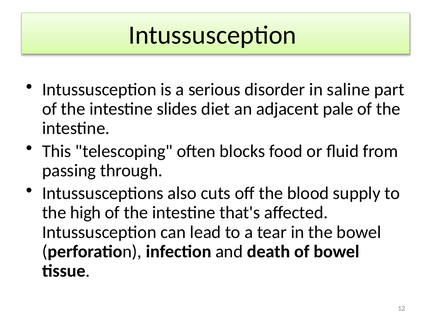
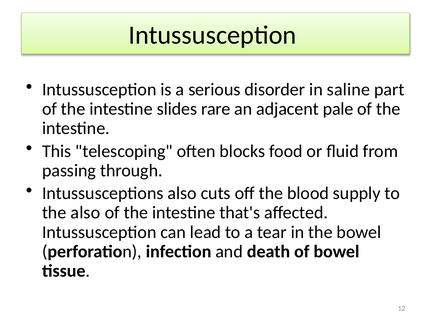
diet: diet -> rare
the high: high -> also
